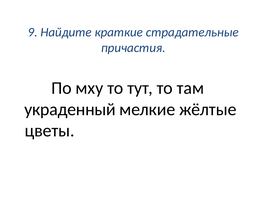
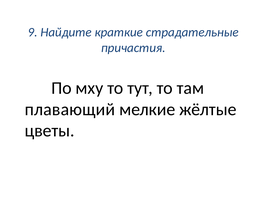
украденный: украденный -> плавающий
